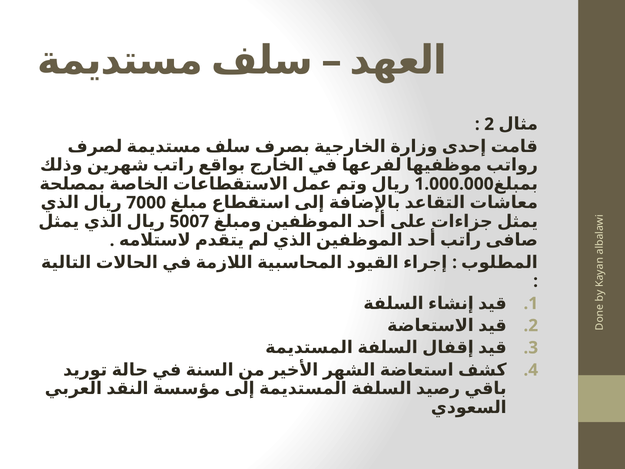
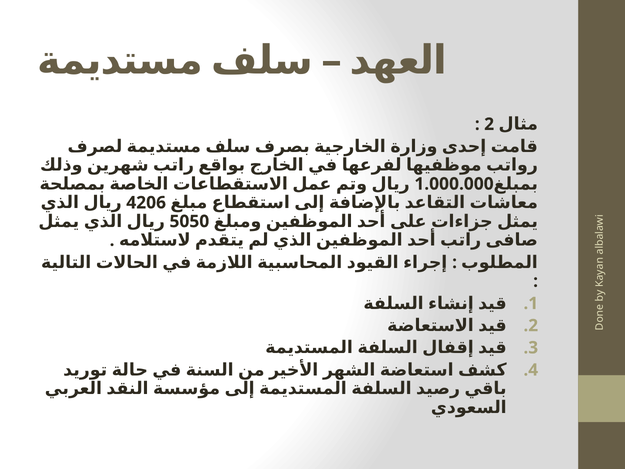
7000: 7000 -> 4206
5007: 5007 -> 5050
